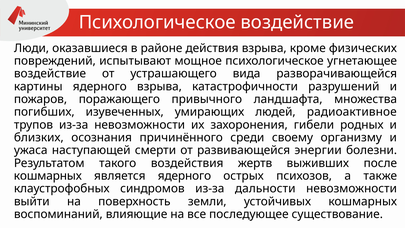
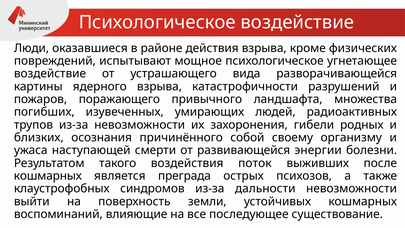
радиоактивное: радиоактивное -> радиоактивных
среди: среди -> собой
жертв: жертв -> поток
является ядерного: ядерного -> преграда
